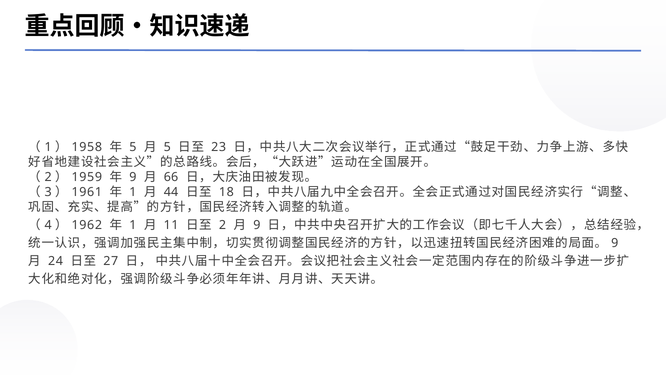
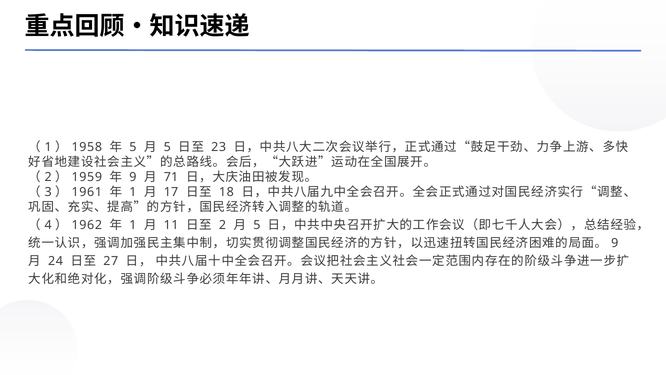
66: 66 -> 71
44: 44 -> 17
9 at (257, 225): 9 -> 5
